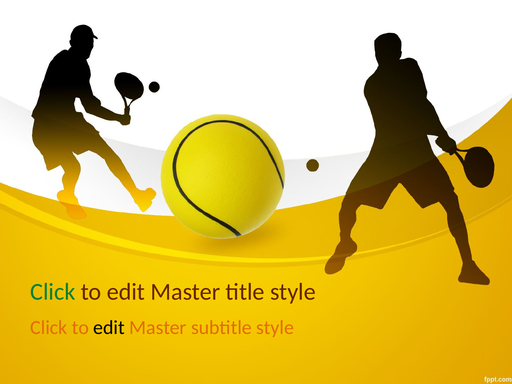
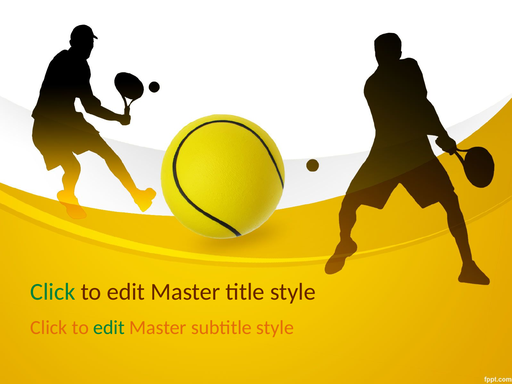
edit at (109, 328) colour: black -> green
